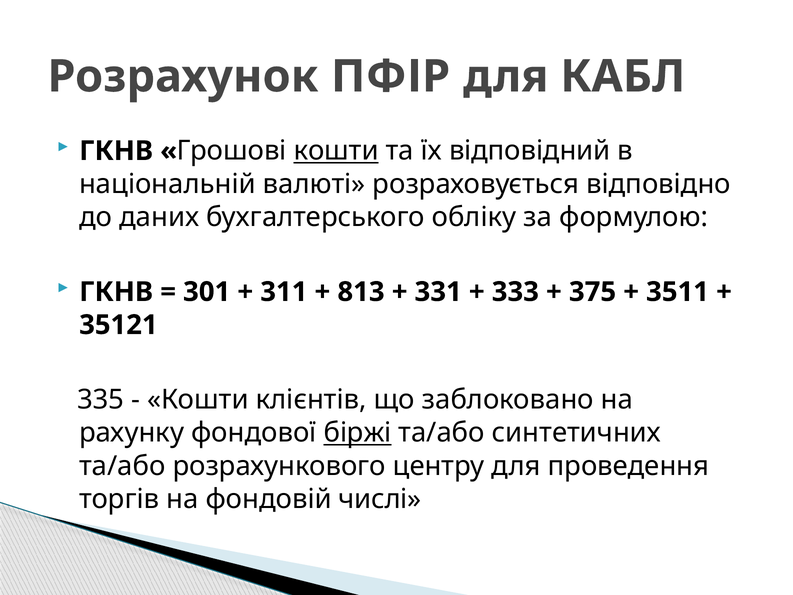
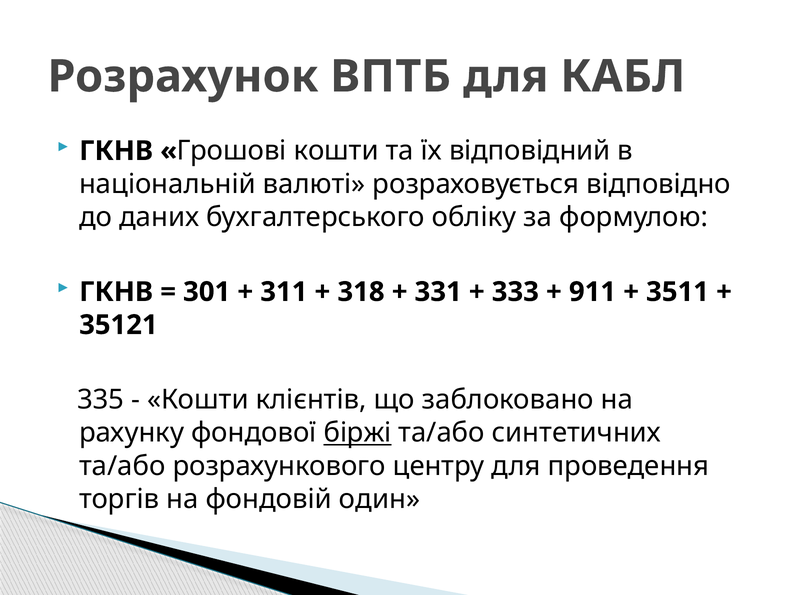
ПФІР: ПФІР -> ВПТБ
кошти at (336, 151) underline: present -> none
813: 813 -> 318
375: 375 -> 911
числі: числі -> один
